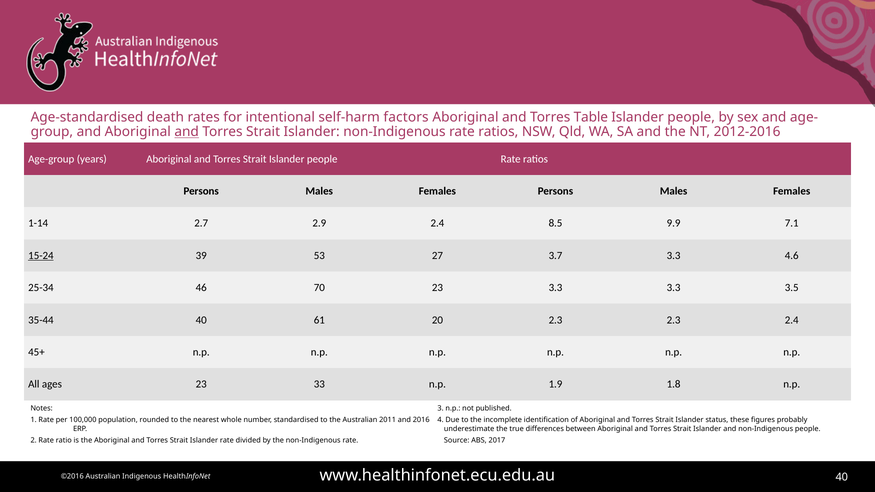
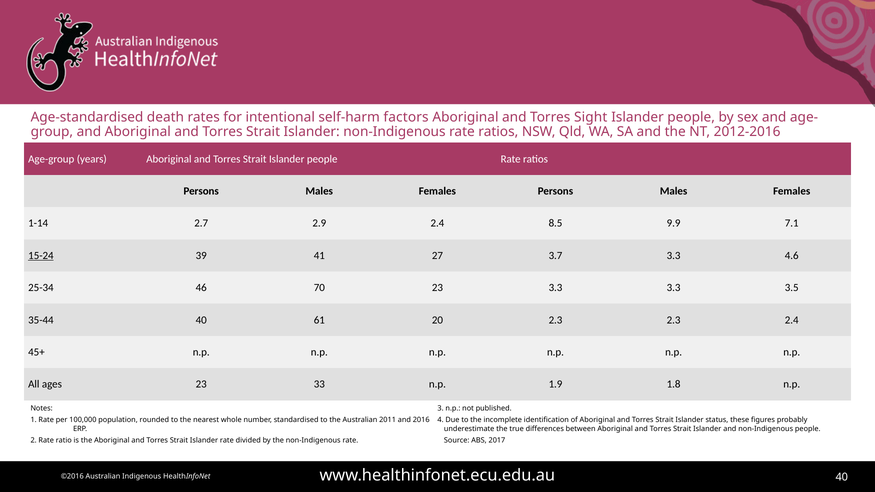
Table: Table -> Sight
and at (187, 132) underline: present -> none
53: 53 -> 41
